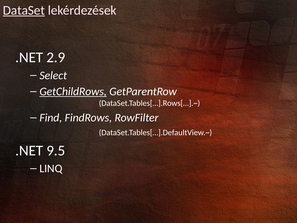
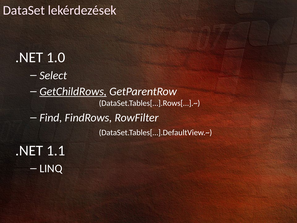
DataSet underline: present -> none
2.9: 2.9 -> 1.0
9.5: 9.5 -> 1.1
